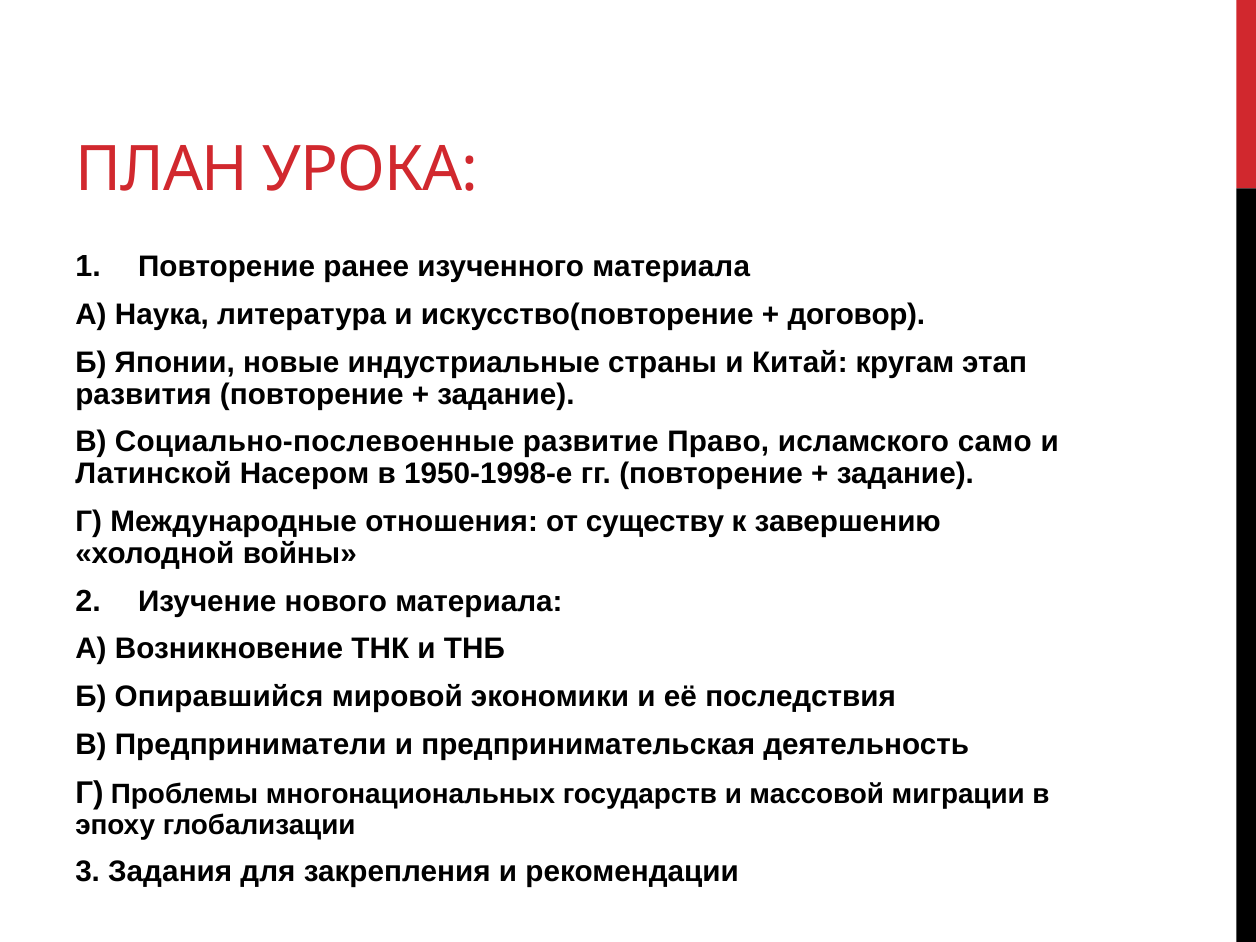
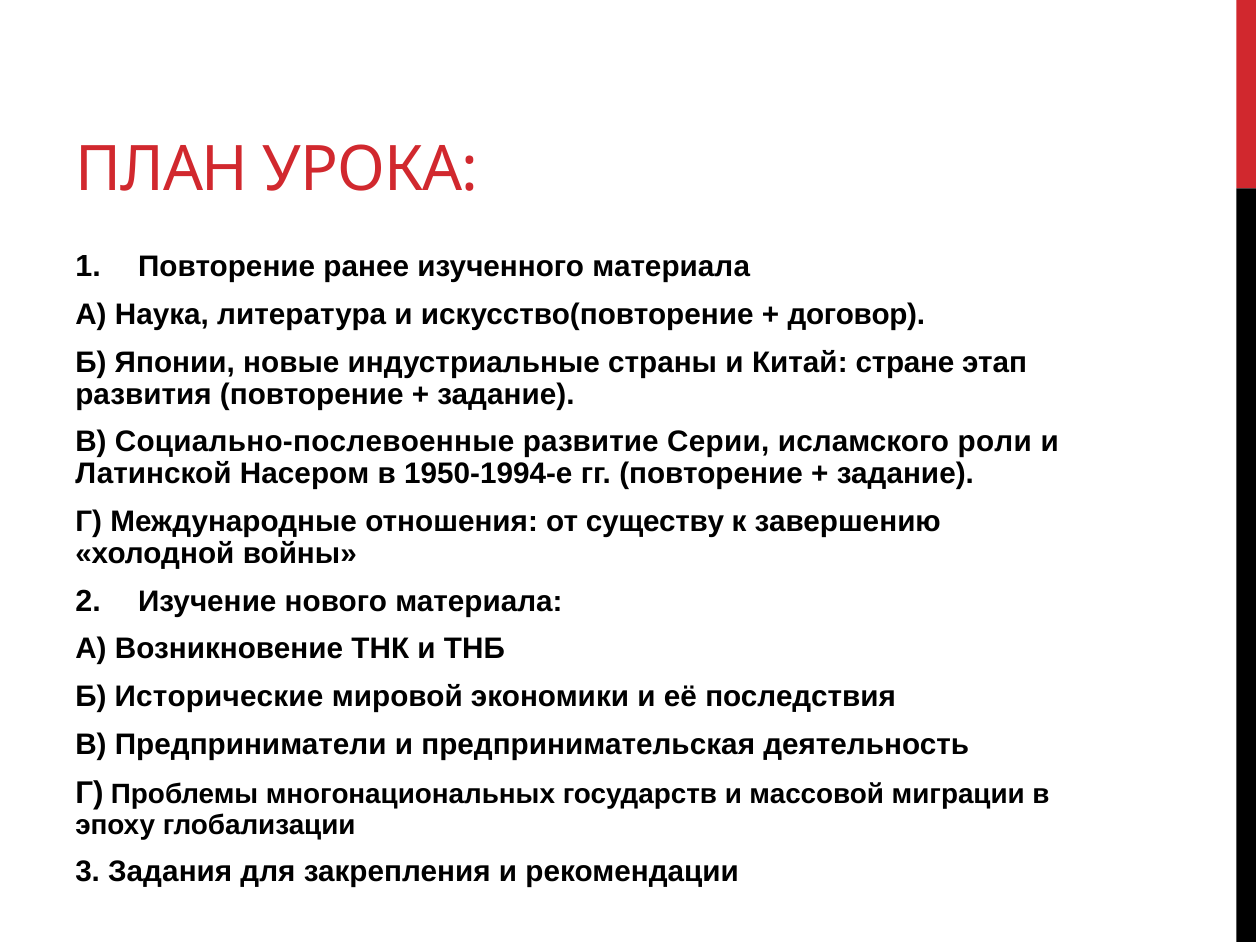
кругам: кругам -> стране
Право: Право -> Серии
само: само -> роли
1950-1998-е: 1950-1998-е -> 1950-1994-е
Опиравшийся: Опиравшийся -> Исторические
